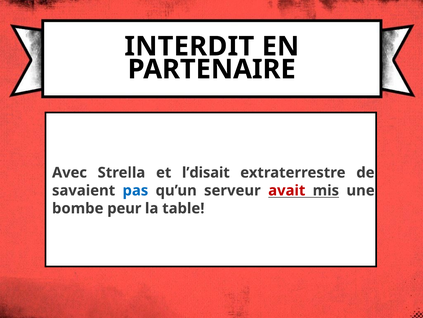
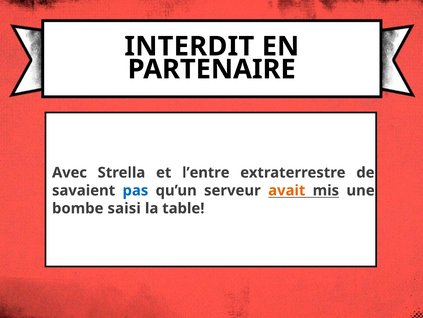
l’disait: l’disait -> l’entre
avait colour: red -> orange
peur: peur -> saisi
